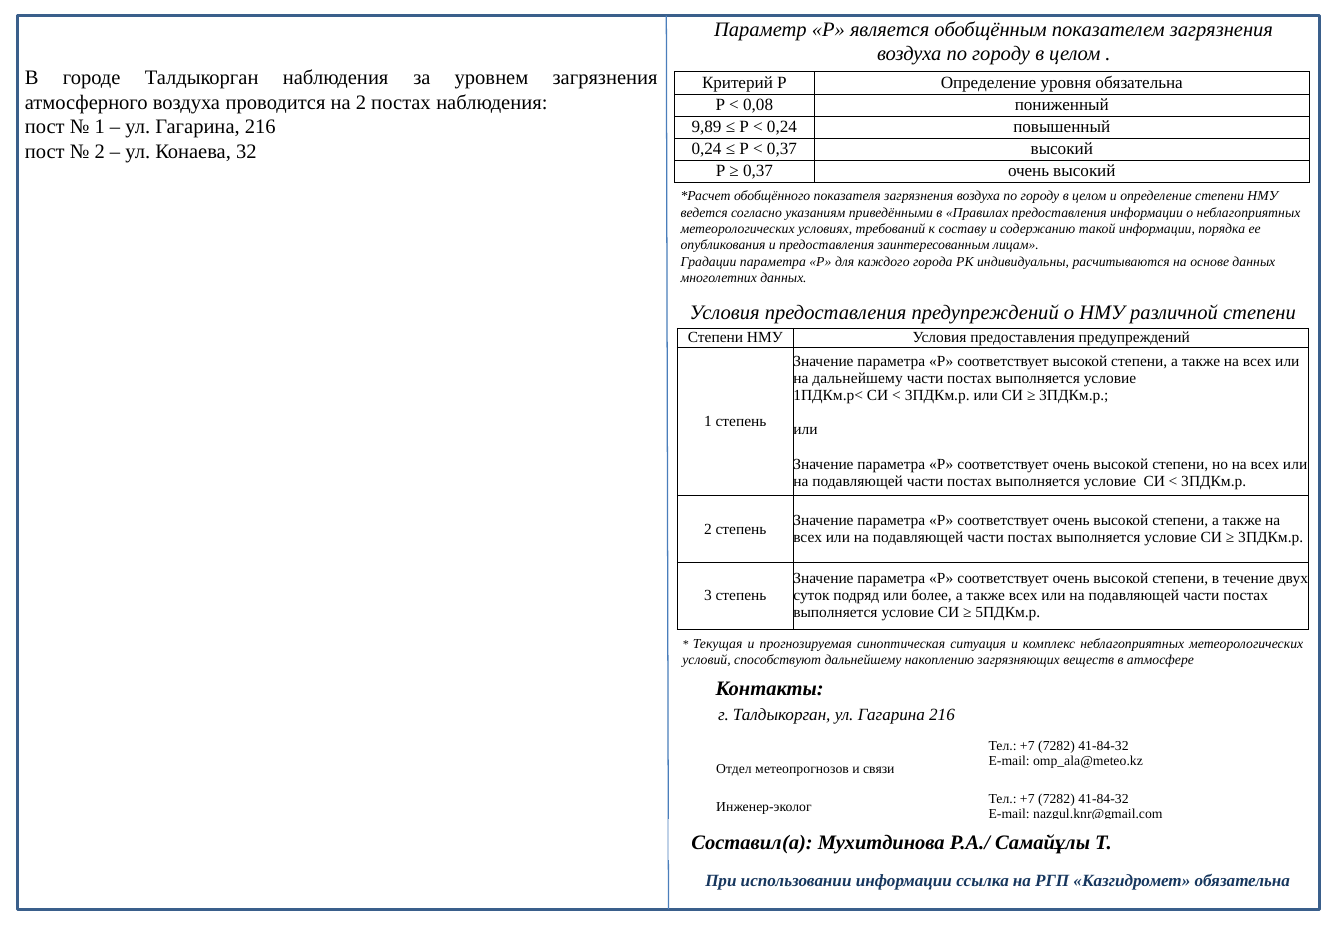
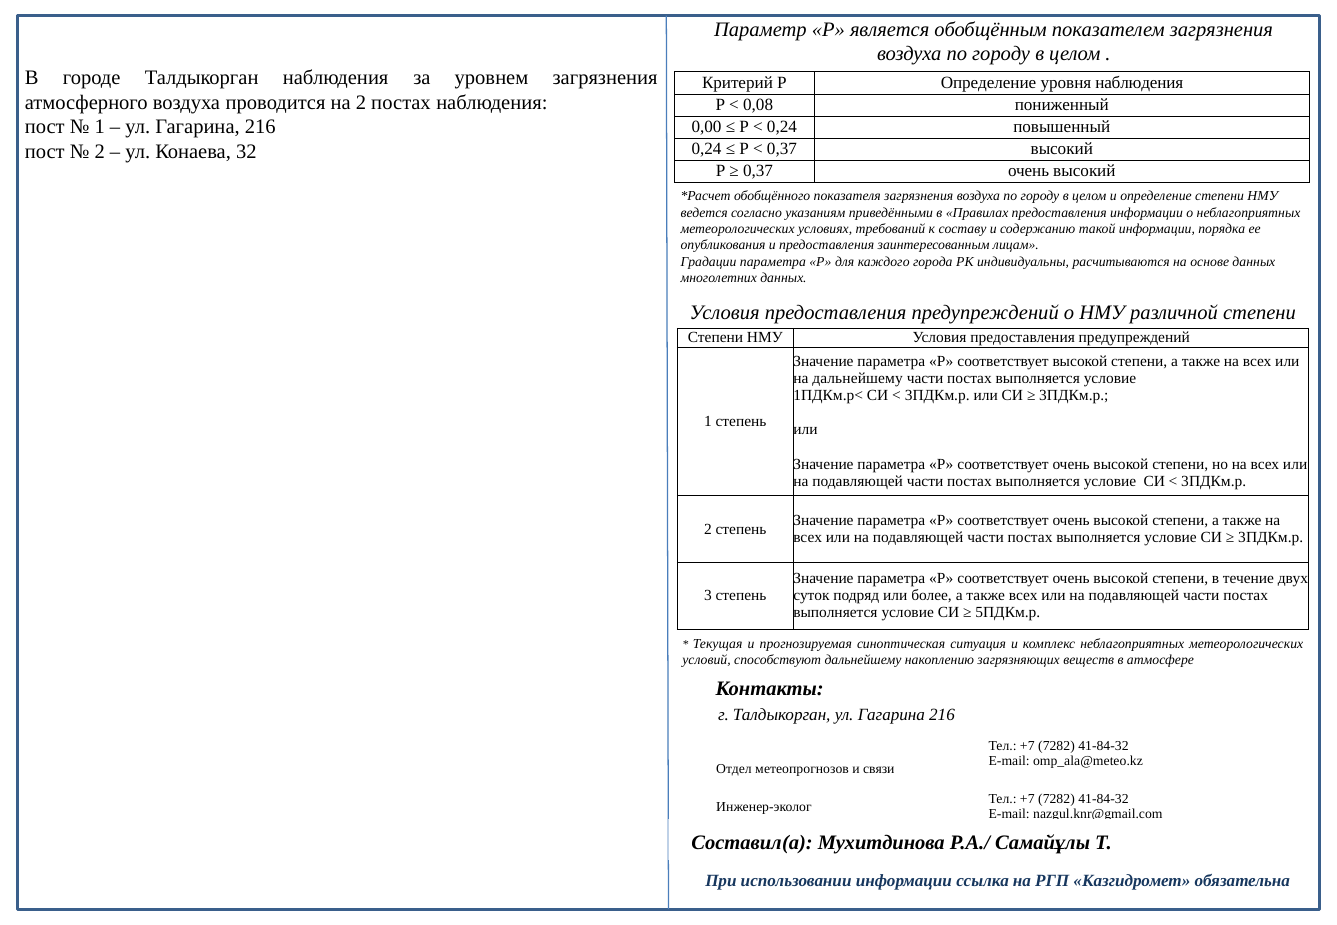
уровня обязательна: обязательна -> наблюдения
9,89: 9,89 -> 0,00
